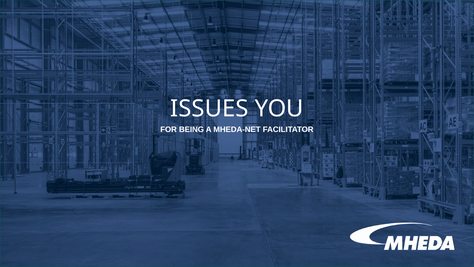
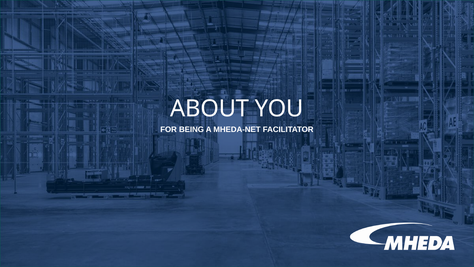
ISSUES: ISSUES -> ABOUT
